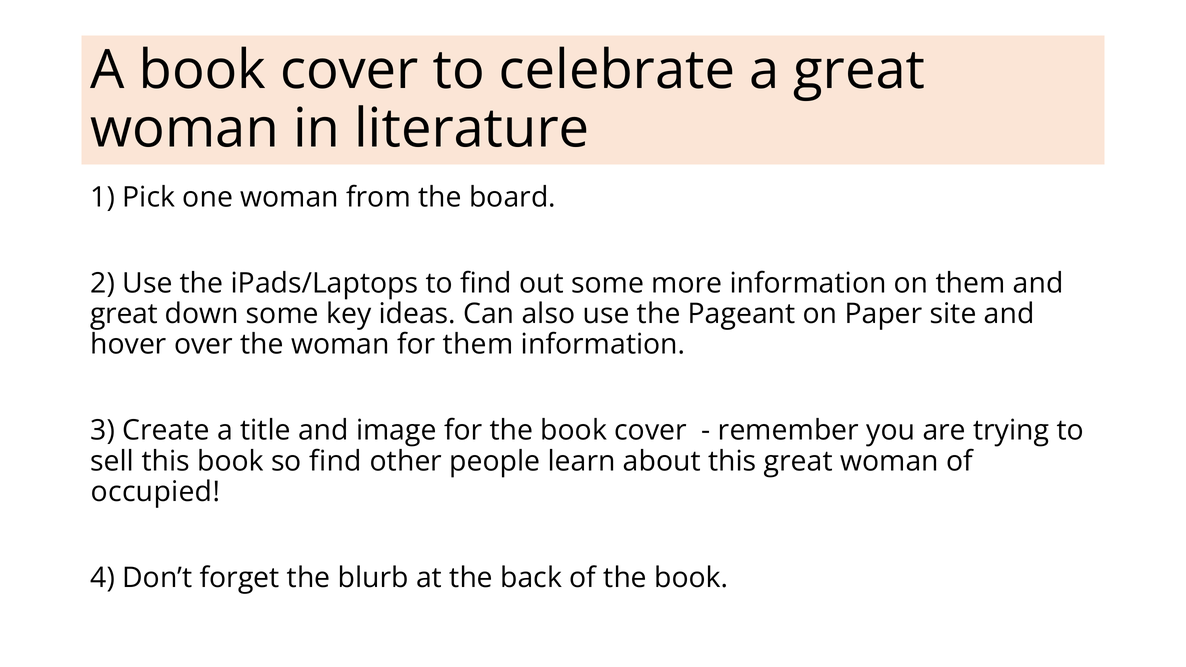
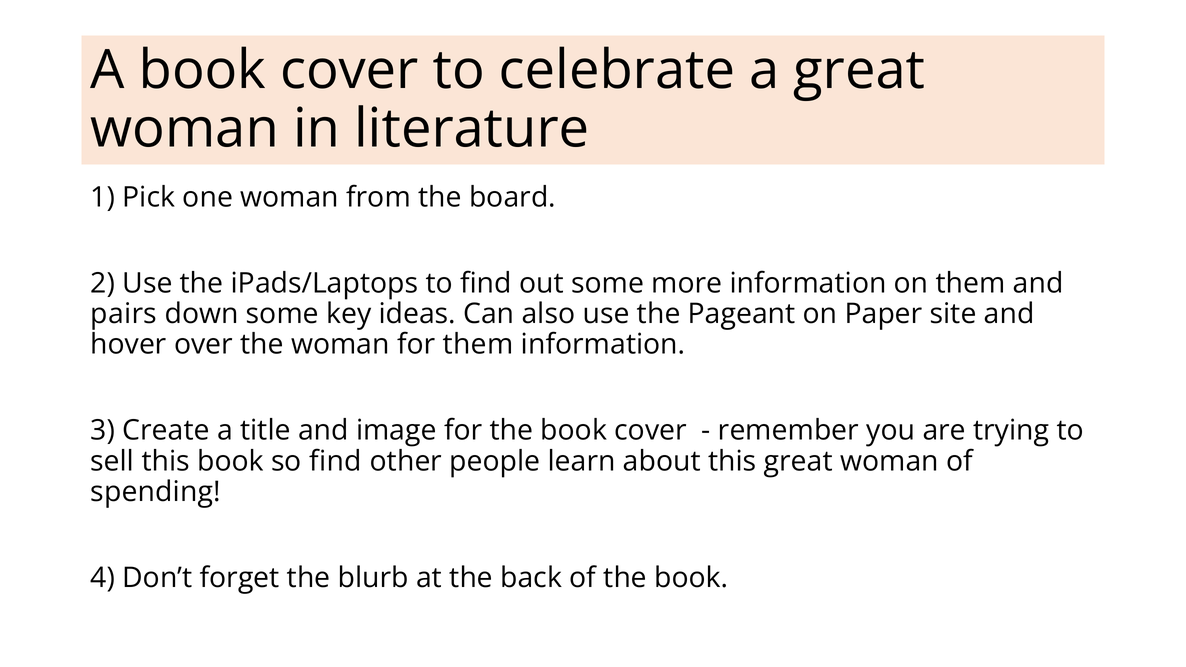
great at (124, 314): great -> pairs
occupied: occupied -> spending
